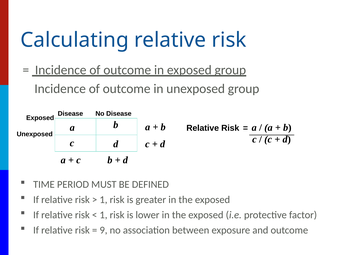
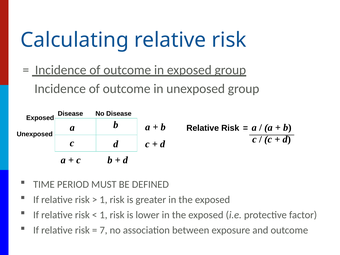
9: 9 -> 7
